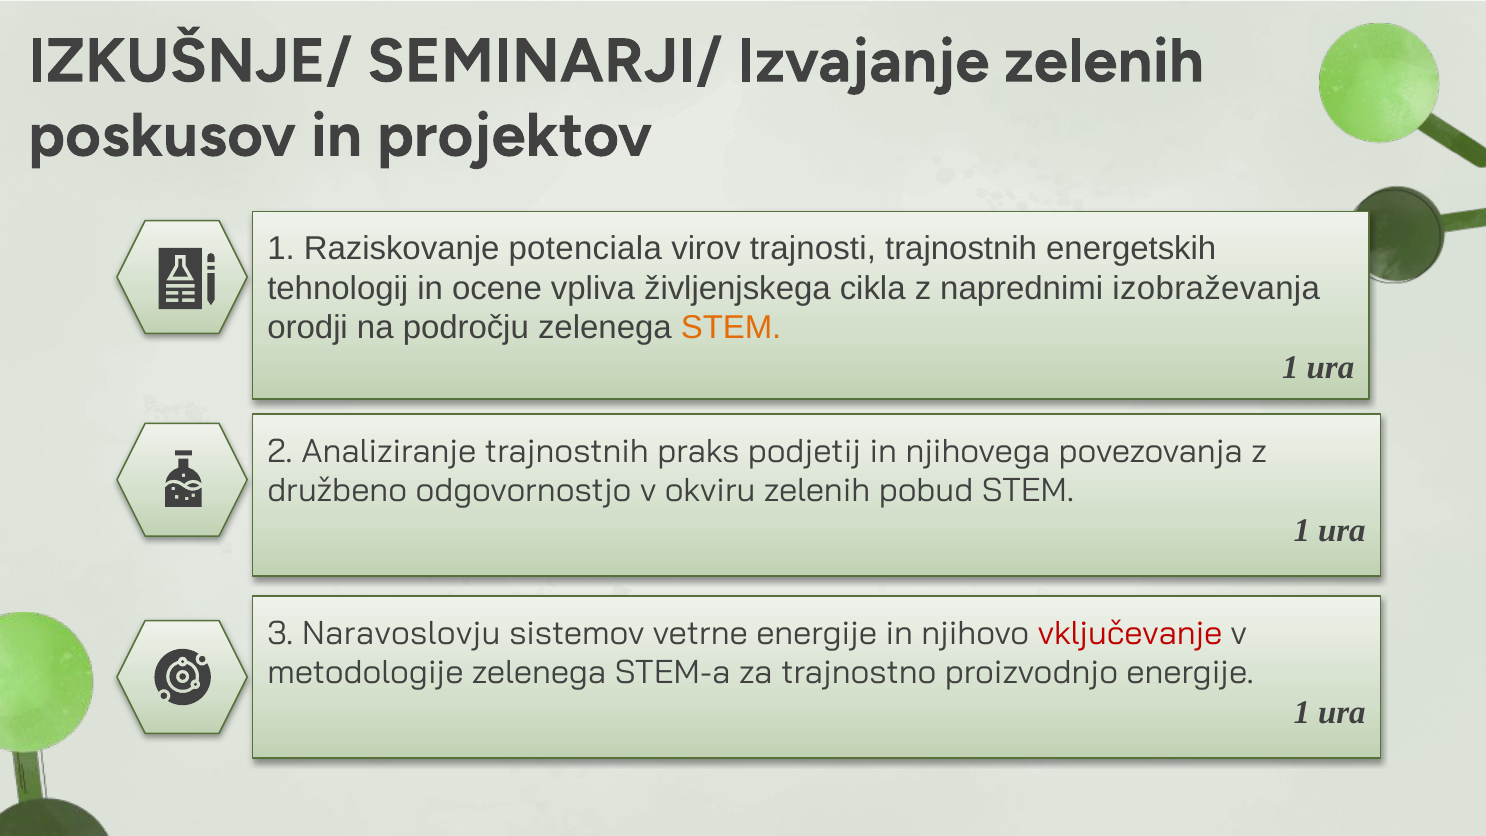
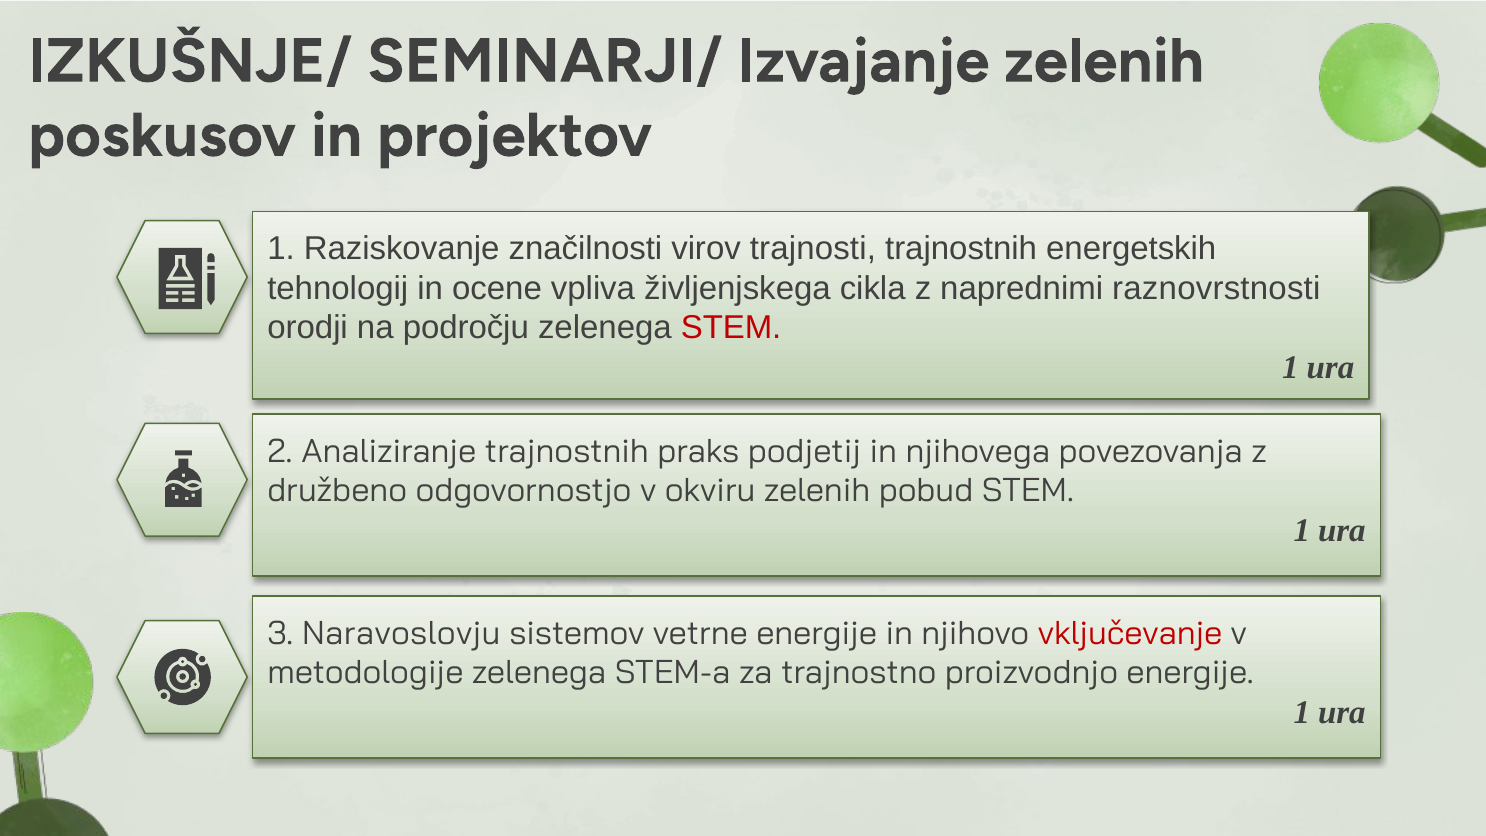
potenciala: potenciala -> značilnosti
izobraževanja: izobraževanja -> raznovrstnosti
STEM at (731, 328) colour: orange -> red
